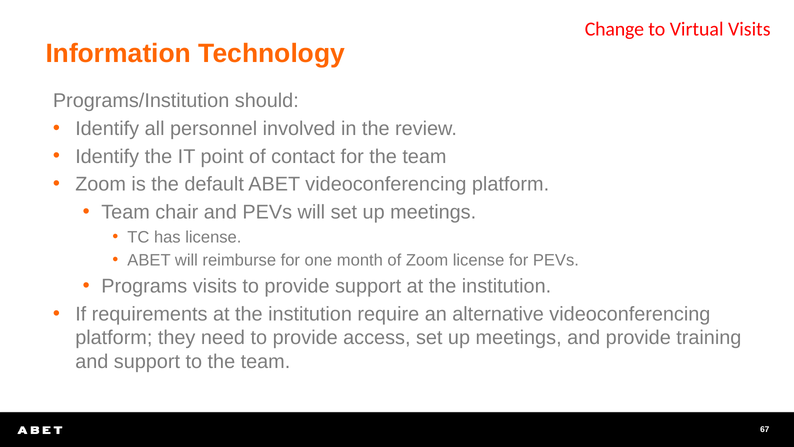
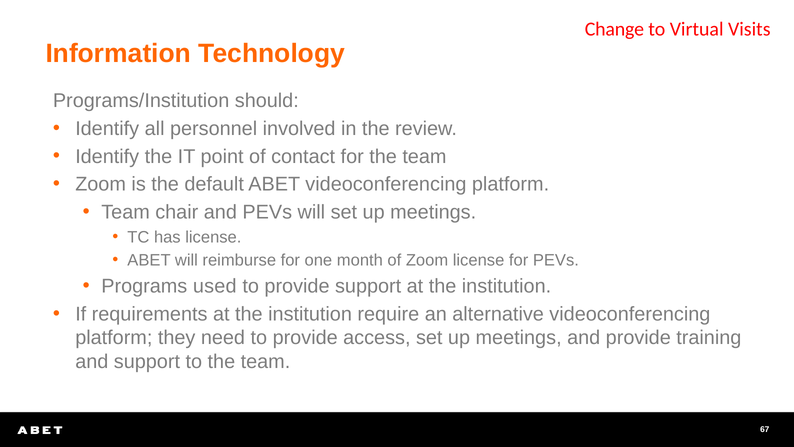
Programs visits: visits -> used
